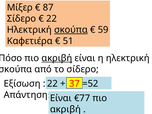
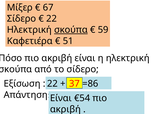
87: 87 -> 67
ακριβή at (57, 58) underline: present -> none
=52: =52 -> =86
€77: €77 -> €54
